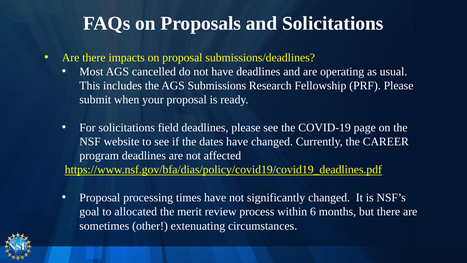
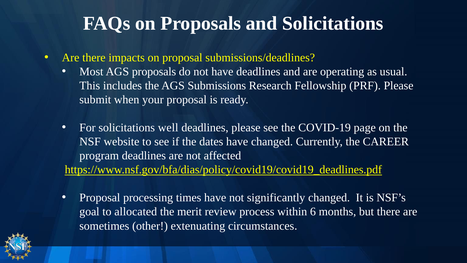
AGS cancelled: cancelled -> proposals
field: field -> well
